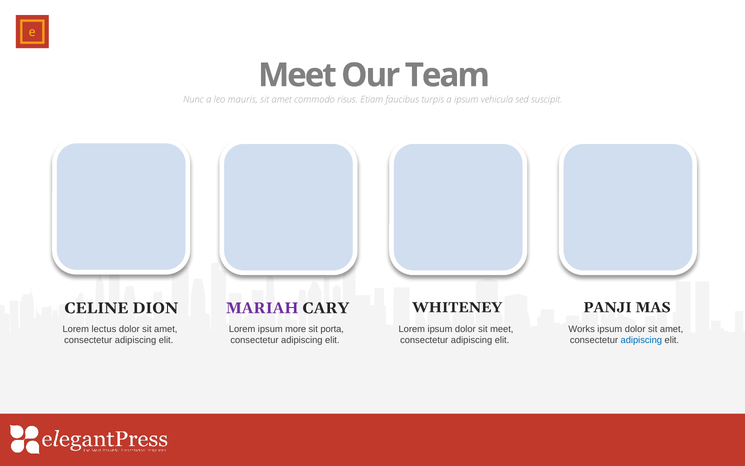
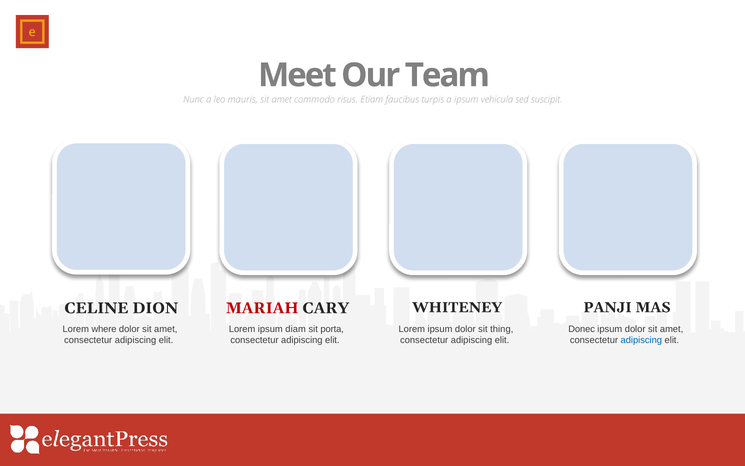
MARIAH colour: purple -> red
lectus: lectus -> where
more: more -> diam
sit meet: meet -> thing
Works: Works -> Donec
